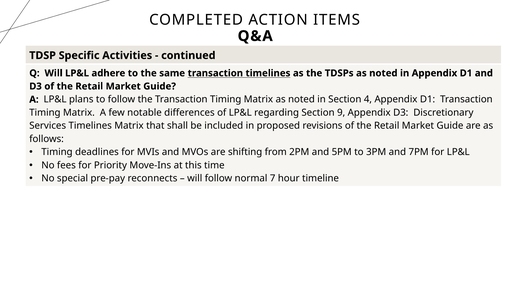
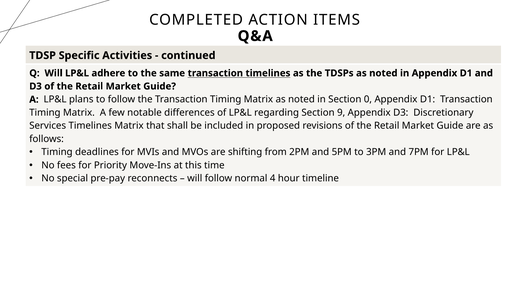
4: 4 -> 0
7: 7 -> 4
